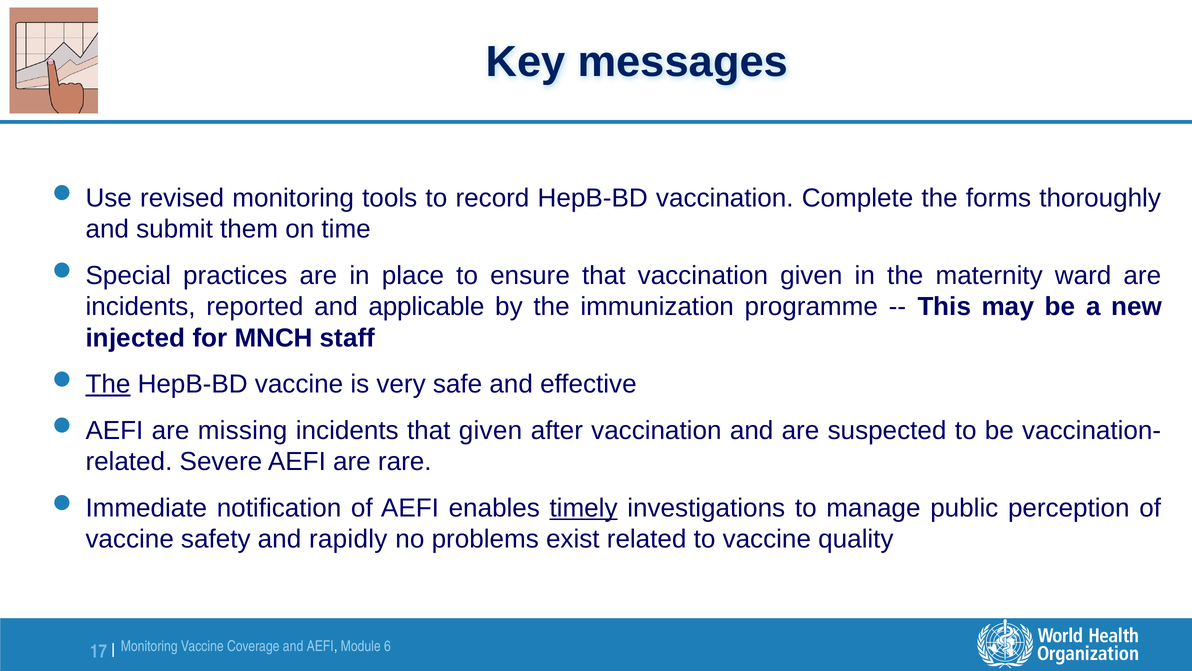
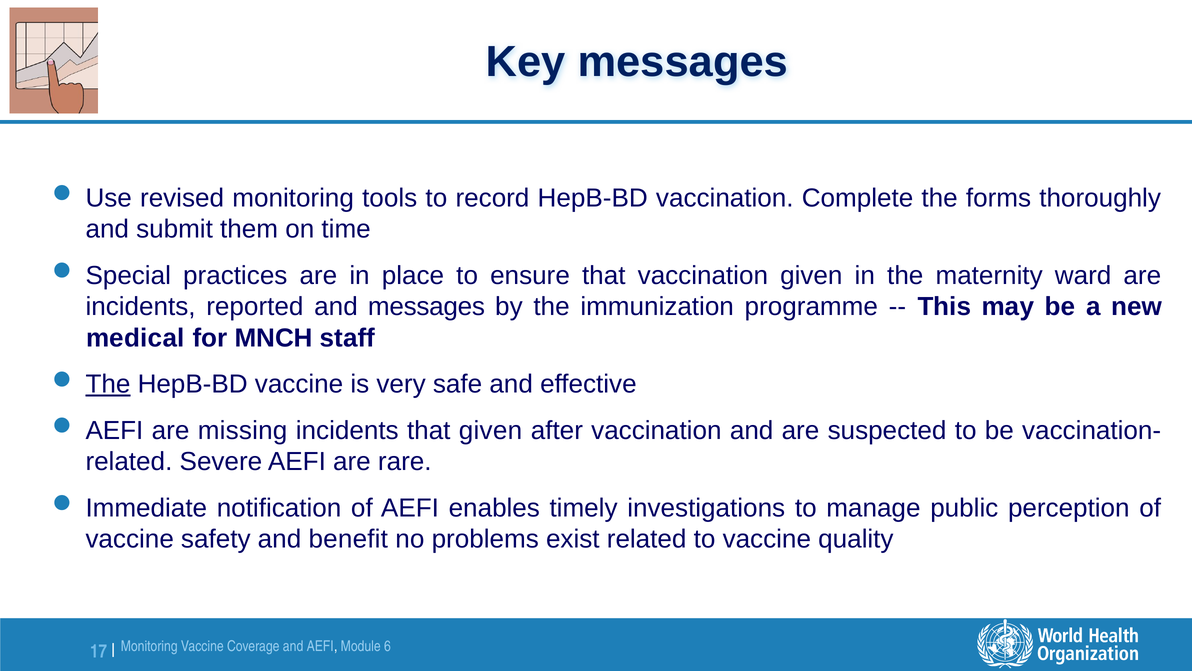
and applicable: applicable -> messages
injected: injected -> medical
timely underline: present -> none
rapidly: rapidly -> benefit
